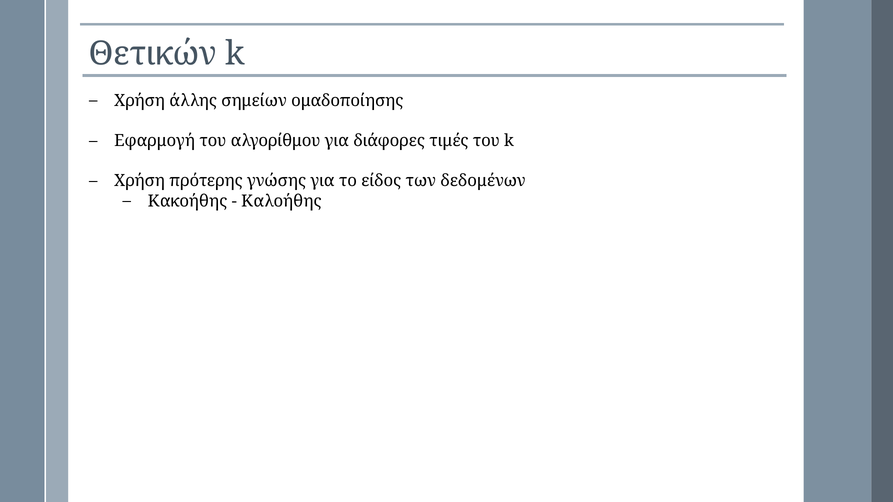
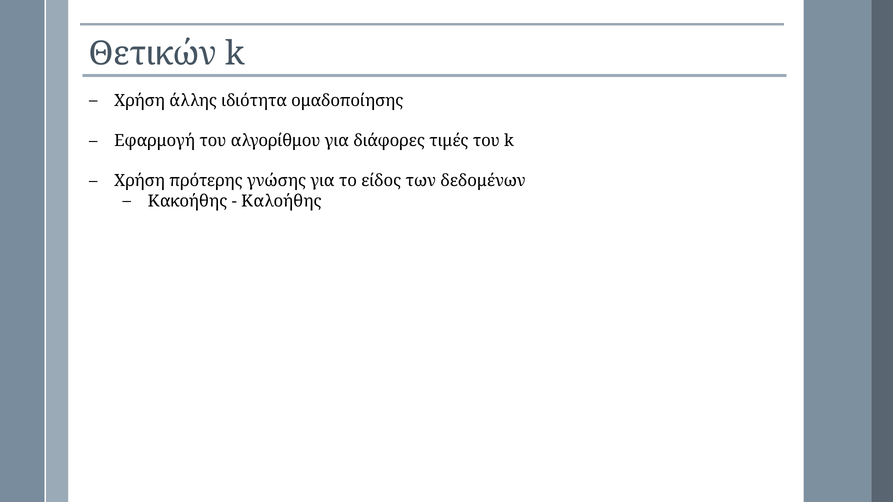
σημείων: σημείων -> ιδιότητα
